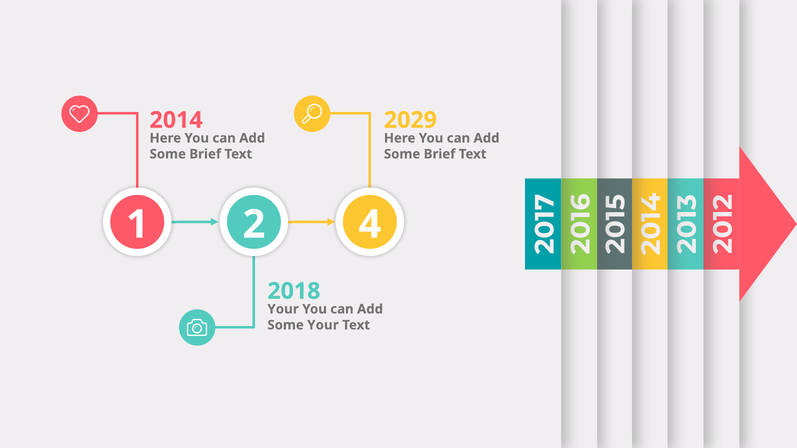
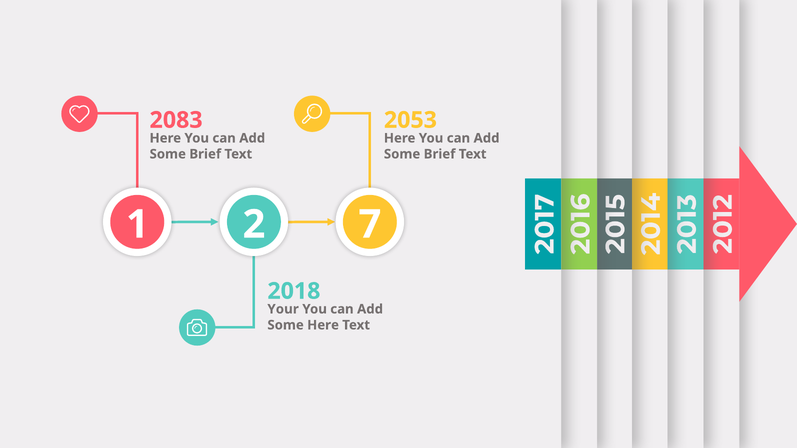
2014: 2014 -> 2083
2029: 2029 -> 2053
2 4: 4 -> 7
Some Your: Your -> Here
